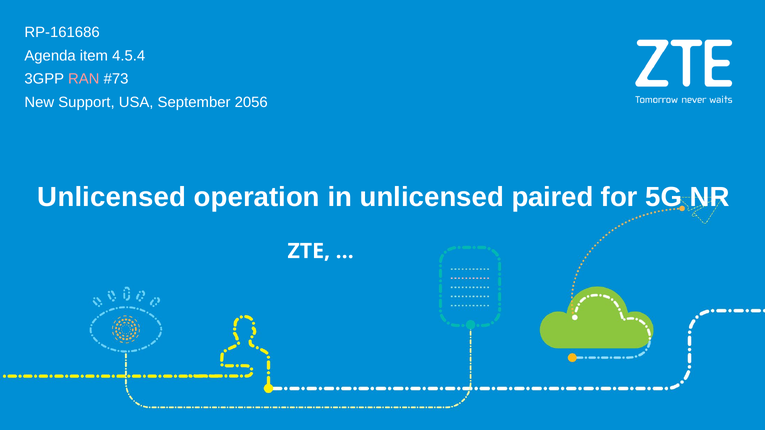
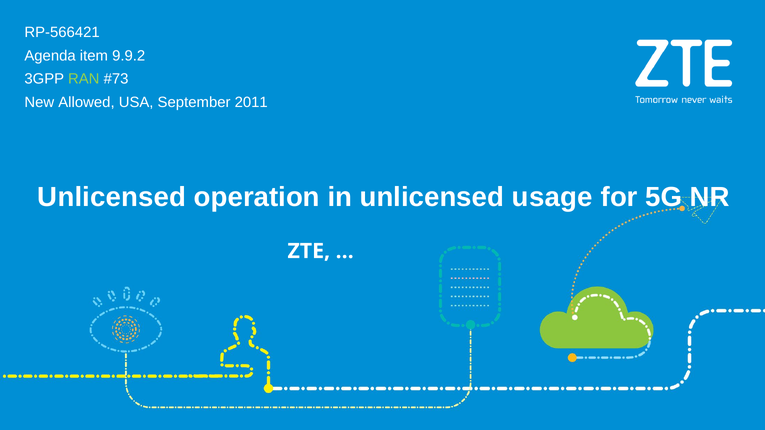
RP-161686: RP-161686 -> RP-566421
4.5.4: 4.5.4 -> 9.9.2
RAN colour: pink -> light green
Support: Support -> Allowed
2056: 2056 -> 2011
paired: paired -> usage
